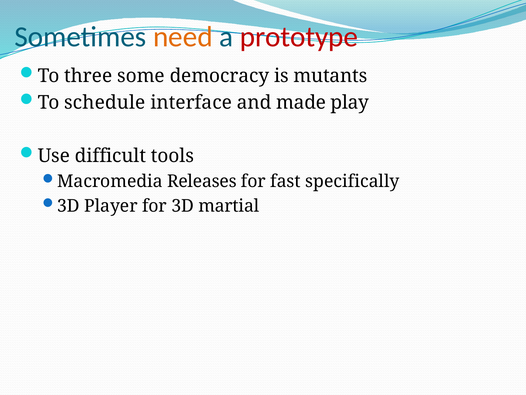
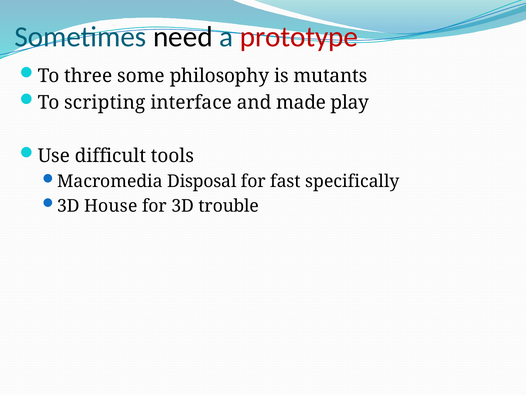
need colour: orange -> black
democracy: democracy -> philosophy
schedule: schedule -> scripting
Releases: Releases -> Disposal
Player: Player -> House
martial: martial -> trouble
